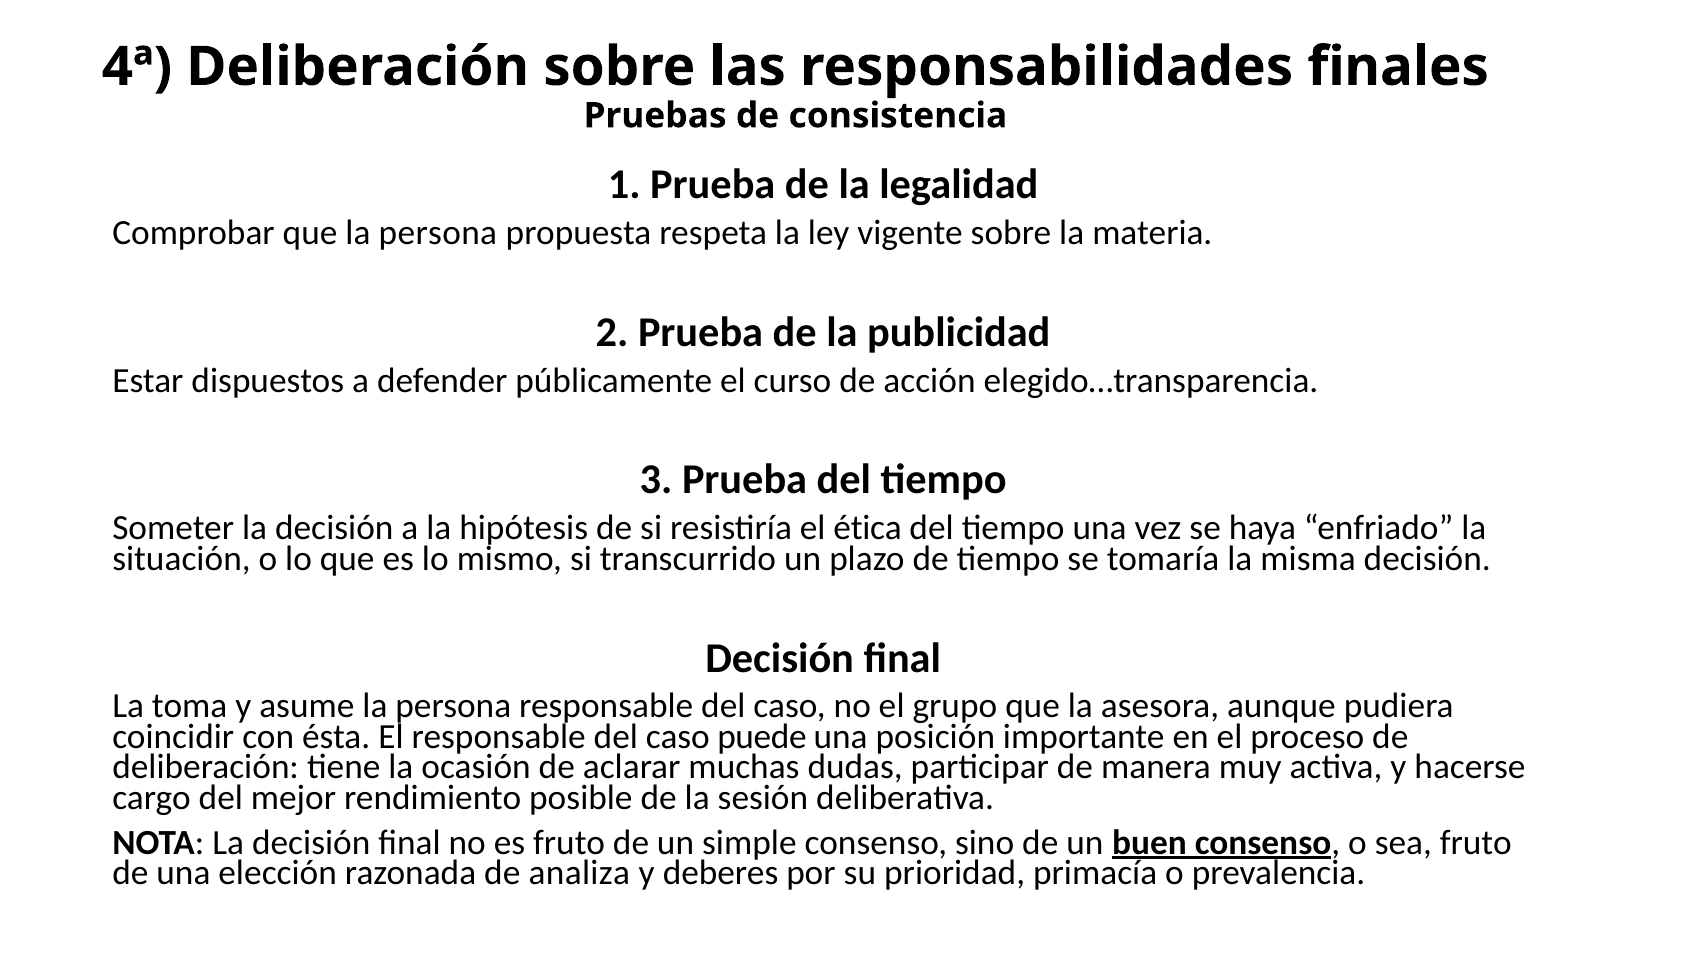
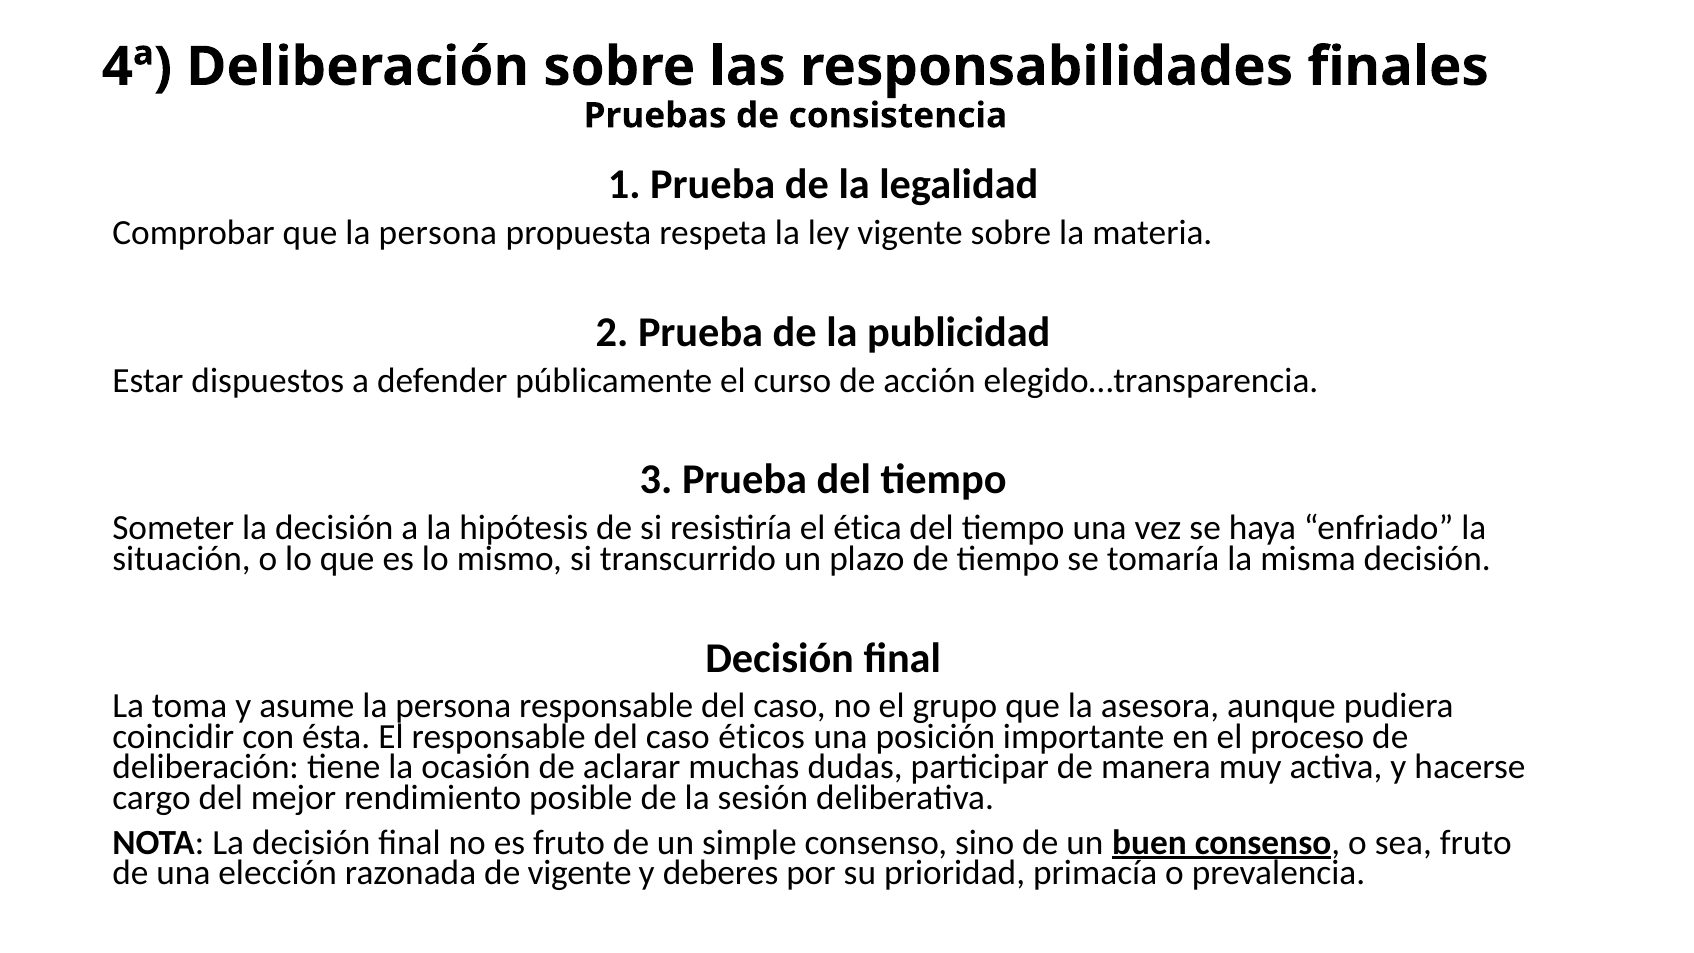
puede: puede -> éticos
de analiza: analiza -> vigente
